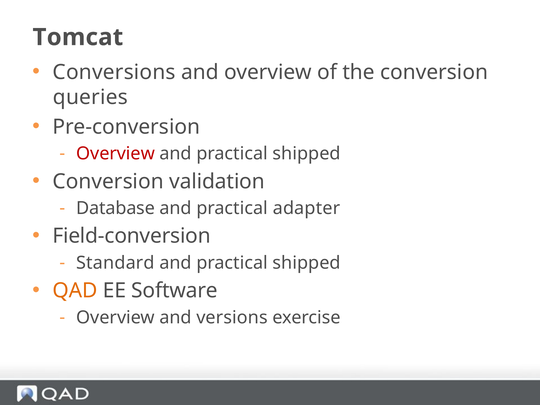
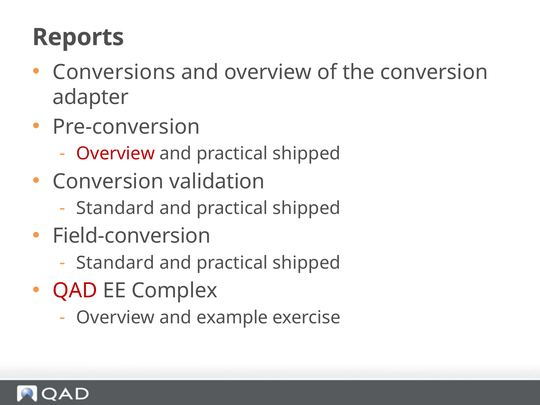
Tomcat: Tomcat -> Reports
queries: queries -> adapter
Database at (116, 208): Database -> Standard
adapter at (306, 208): adapter -> shipped
QAD colour: orange -> red
Software: Software -> Complex
versions: versions -> example
